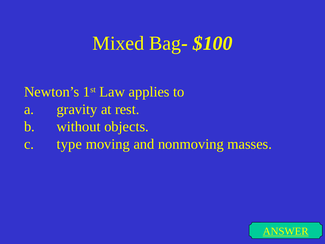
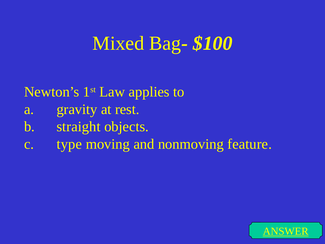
without: without -> straight
masses: masses -> feature
